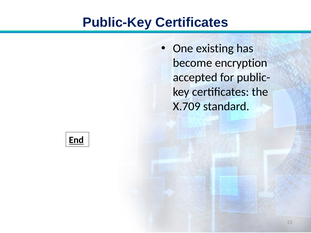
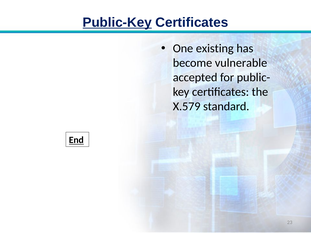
Public-Key underline: none -> present
encryption: encryption -> vulnerable
X.709: X.709 -> X.579
